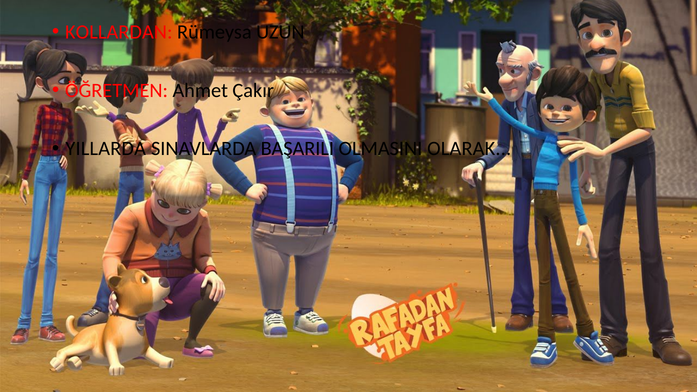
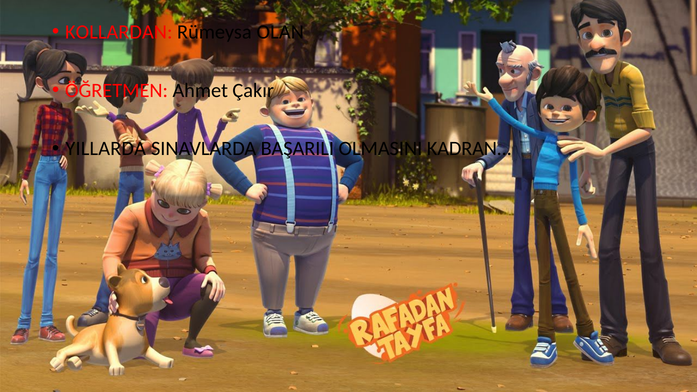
UZUN: UZUN -> OLAN
OLARAK: OLARAK -> KADRAN
